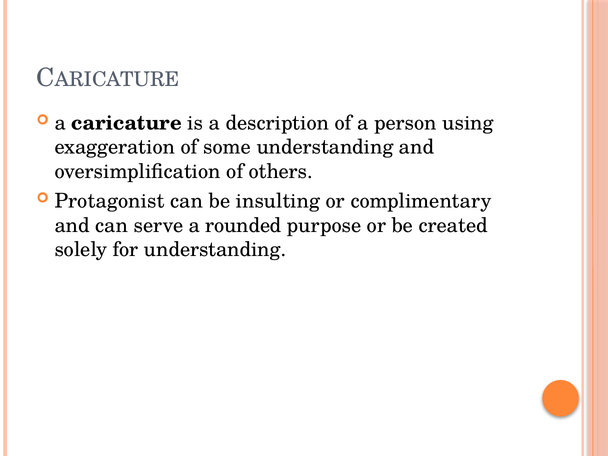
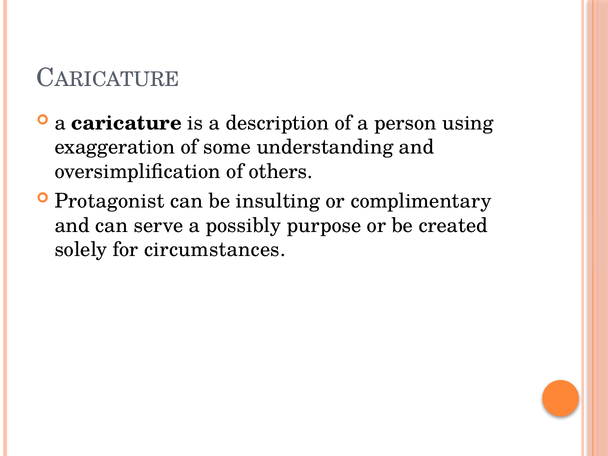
rounded: rounded -> possibly
for understanding: understanding -> circumstances
